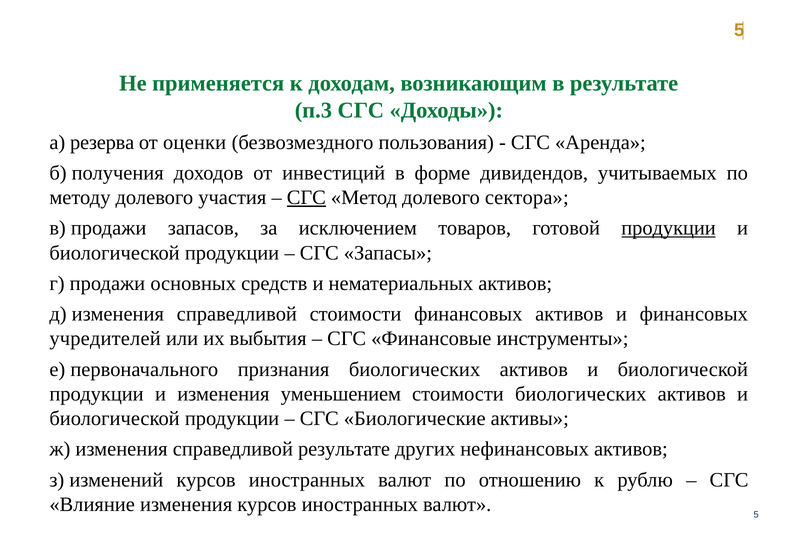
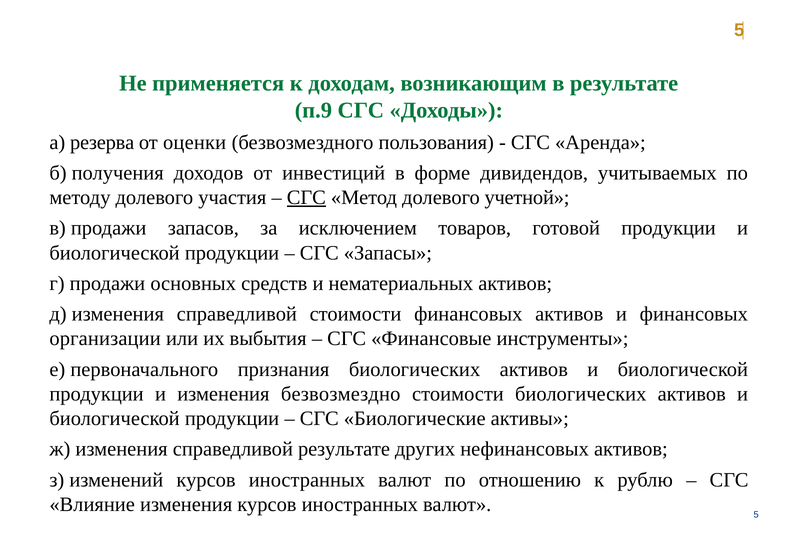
п.3: п.3 -> п.9
сектора: сектора -> учетной
продукции at (669, 228) underline: present -> none
учредителей: учредителей -> организации
уменьшением: уменьшением -> безвозмездно
